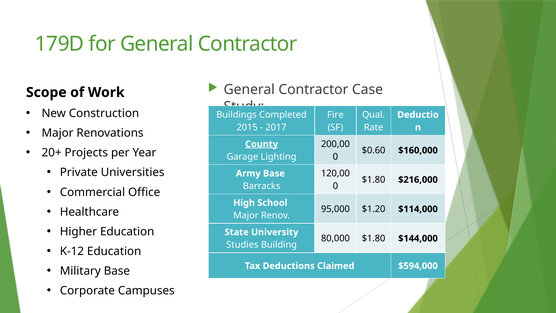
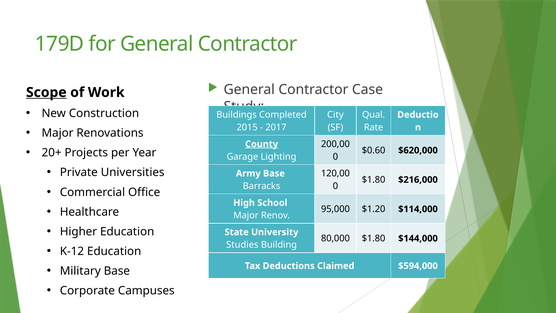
Scope underline: none -> present
Fire: Fire -> City
$160,000: $160,000 -> $620,000
